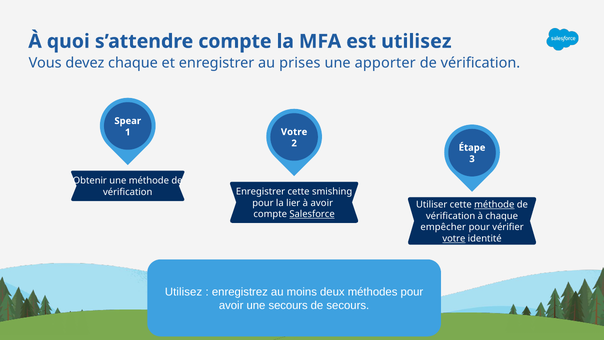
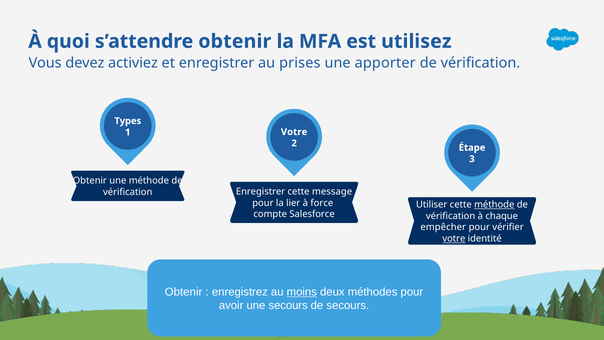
s’attendre compte: compte -> obtenir
devez chaque: chaque -> activiez
Spear: Spear -> Types
smishing: smishing -> message
à avoir: avoir -> force
Salesforce underline: present -> none
Utilisez at (184, 292): Utilisez -> Obtenir
moins underline: none -> present
